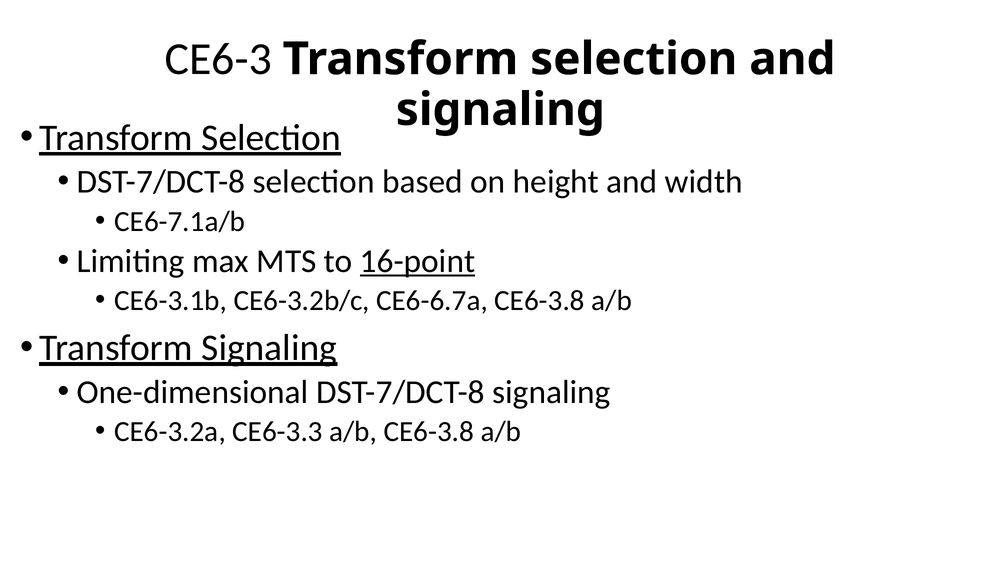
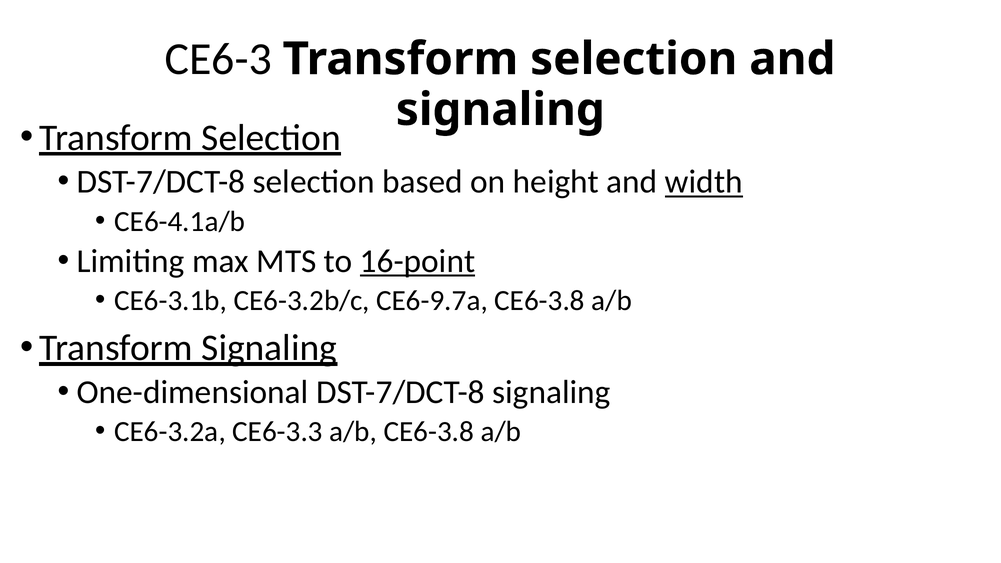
width underline: none -> present
CE6-7.1a/b: CE6-7.1a/b -> CE6-4.1a/b
CE6-6.7a: CE6-6.7a -> CE6-9.7a
